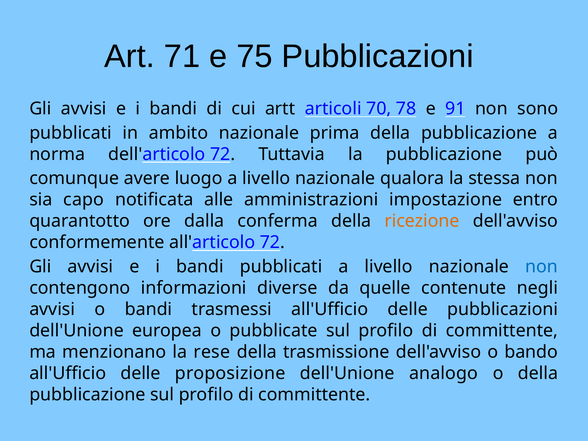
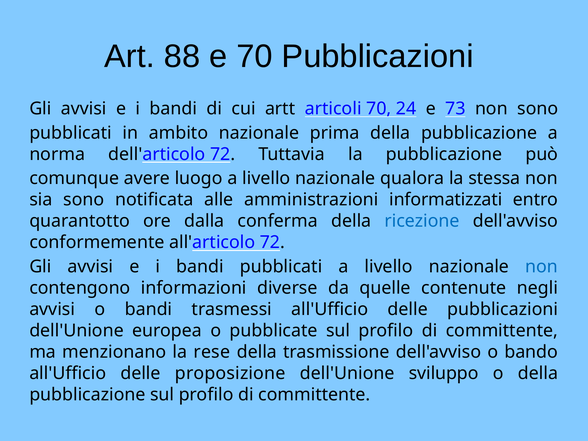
71: 71 -> 88
e 75: 75 -> 70
78: 78 -> 24
91: 91 -> 73
sia capo: capo -> sono
impostazione: impostazione -> informatizzati
ricezione colour: orange -> blue
analogo: analogo -> sviluppo
